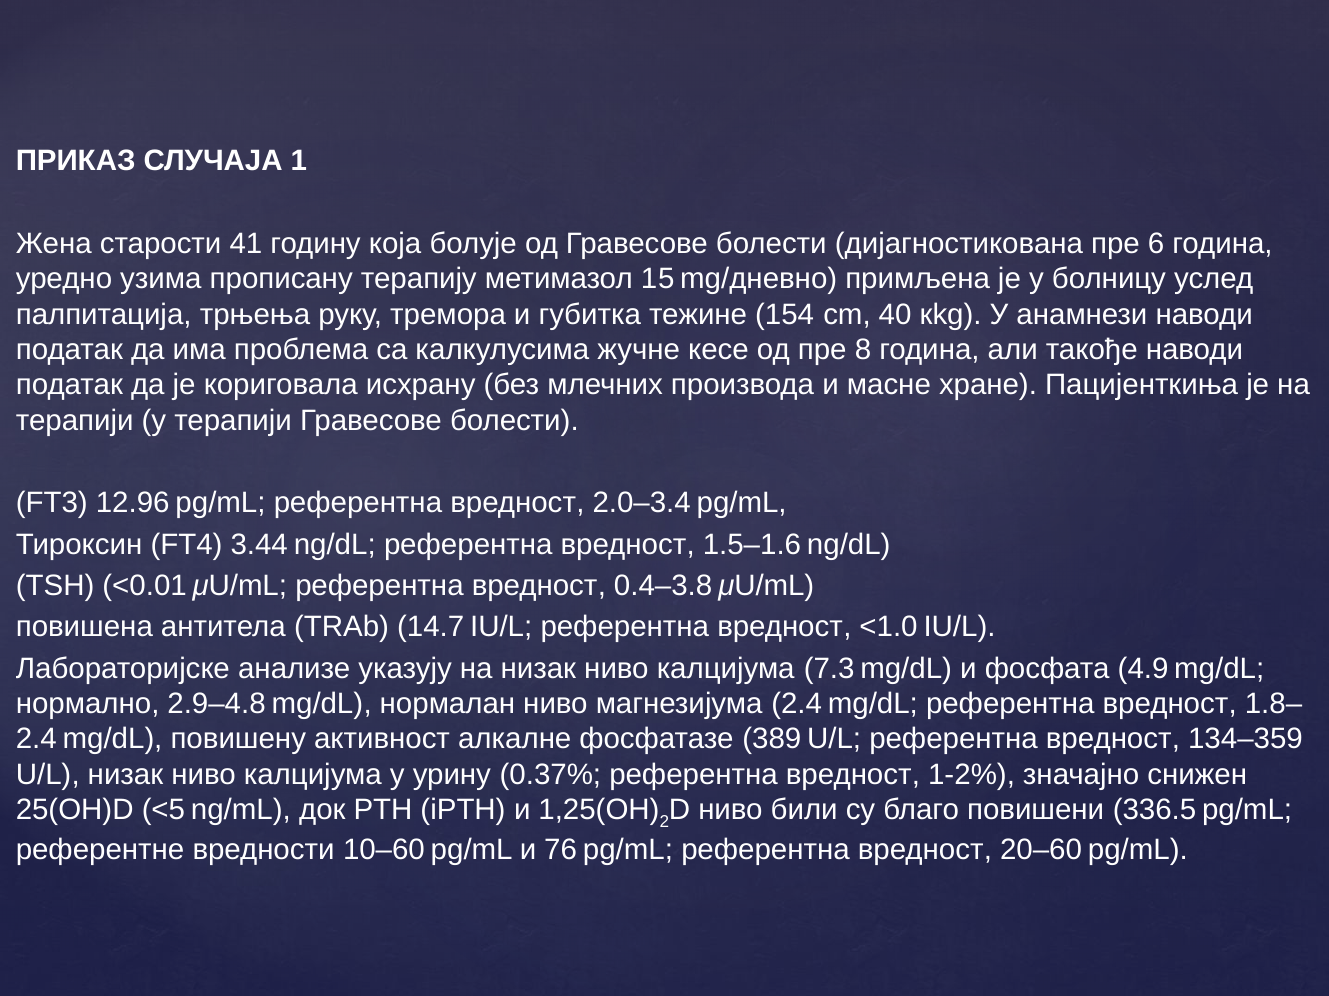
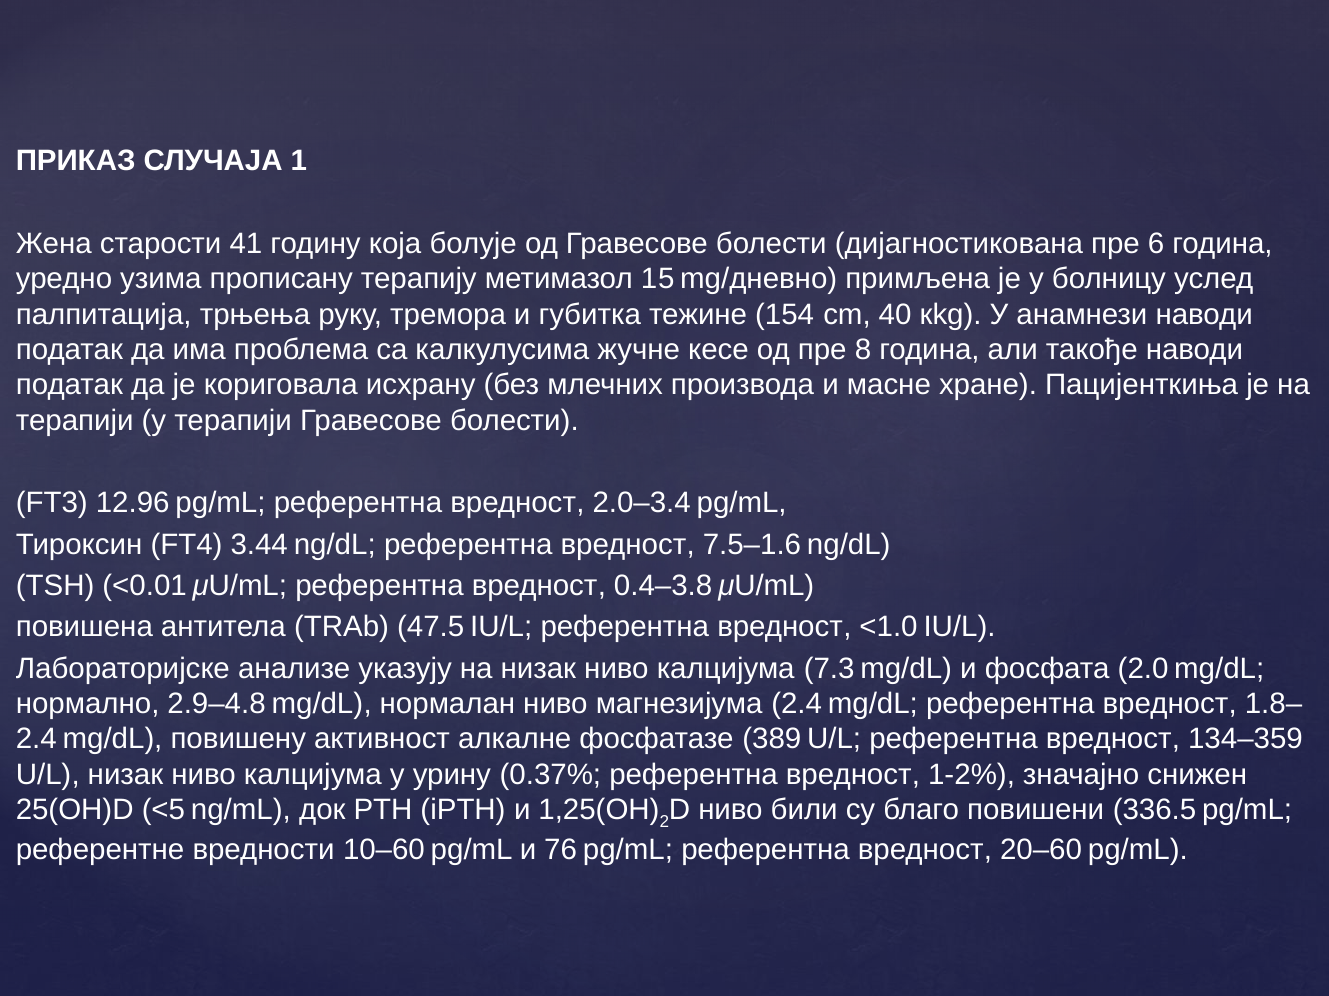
1.5–1.6: 1.5–1.6 -> 7.5–1.6
14.7: 14.7 -> 47.5
4.9: 4.9 -> 2.0
